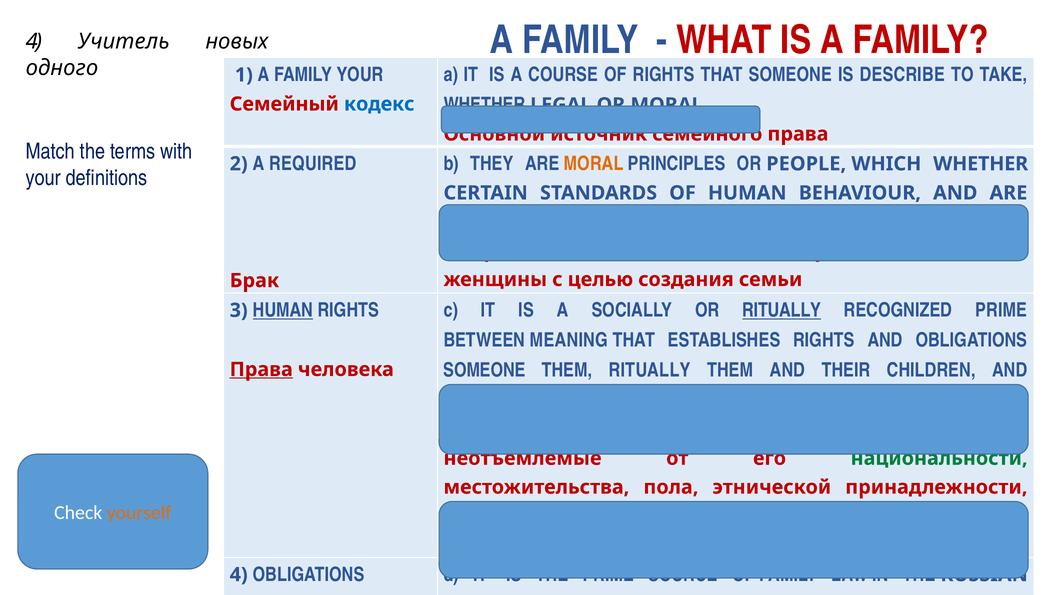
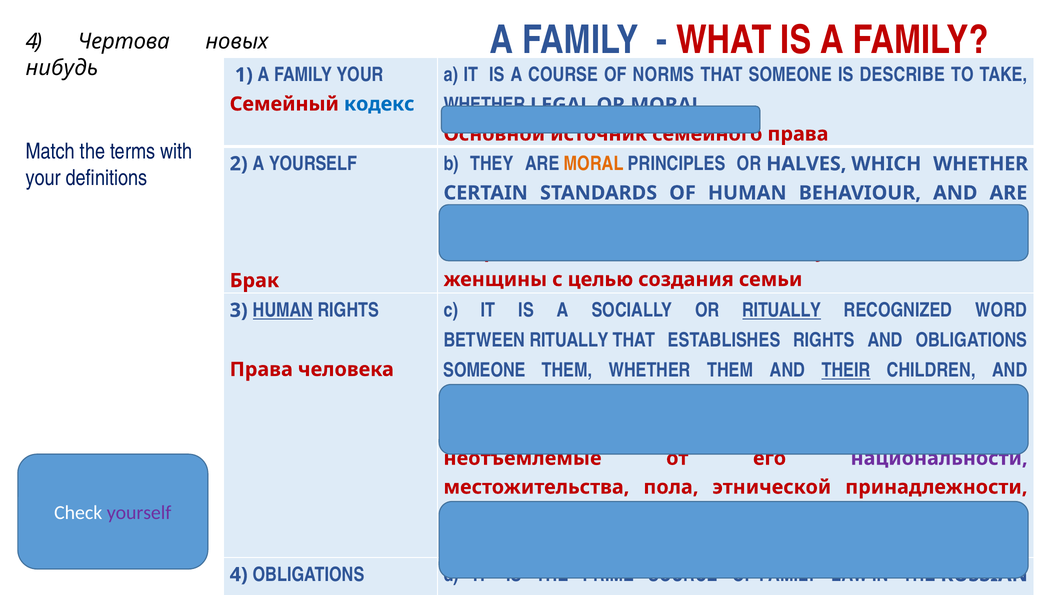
Учитель: Учитель -> Чертова
одного at (62, 68): одного -> нибудь
OF RIGHTS: RIGHTS -> NORMS
PEOPLE: PEOPLE -> HALVES
A REQUIRED: REQUIRED -> YOURSELF
RECOGNIZED PRIME: PRIME -> WORD
BETWEEN MEANING: MEANING -> RITUALLY
THEM RITUALLY: RITUALLY -> WHETHER
THEIR at (846, 370) underline: none -> present
Права at (261, 370) underline: present -> none
национальности colour: green -> purple
yourself at (139, 513) colour: orange -> purple
